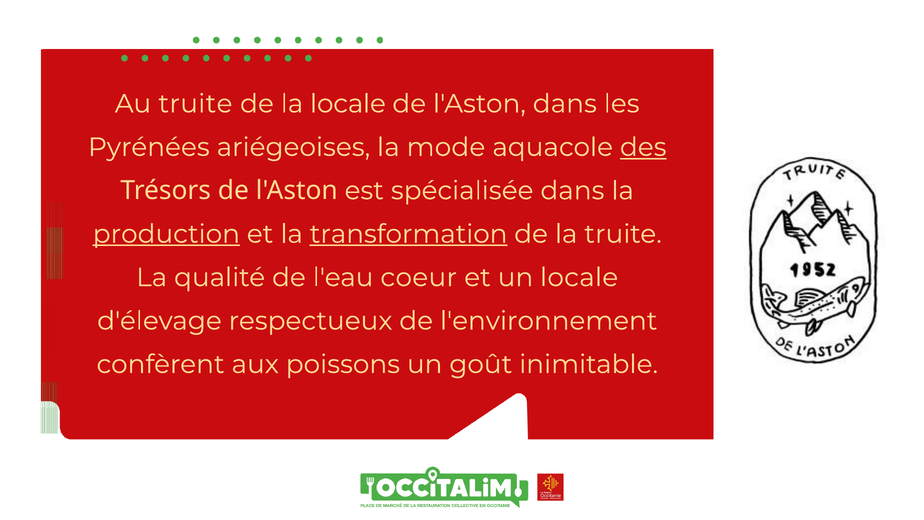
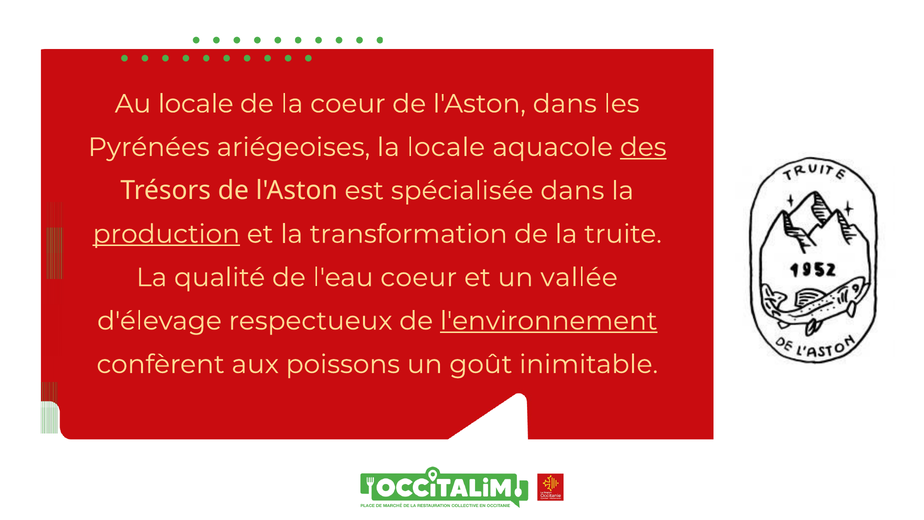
Au truite: truite -> locale
la locale: locale -> coeur
la mode: mode -> locale
transformation underline: present -> none
un locale: locale -> vallée
l'environnement underline: none -> present
